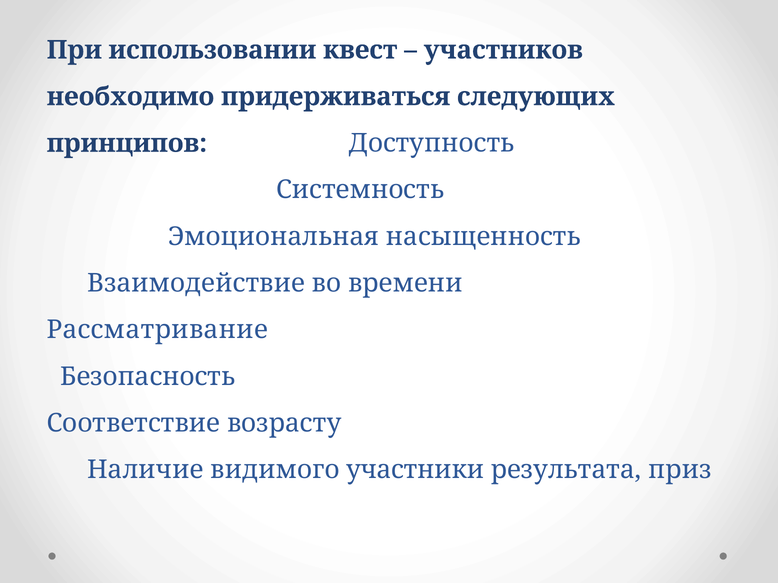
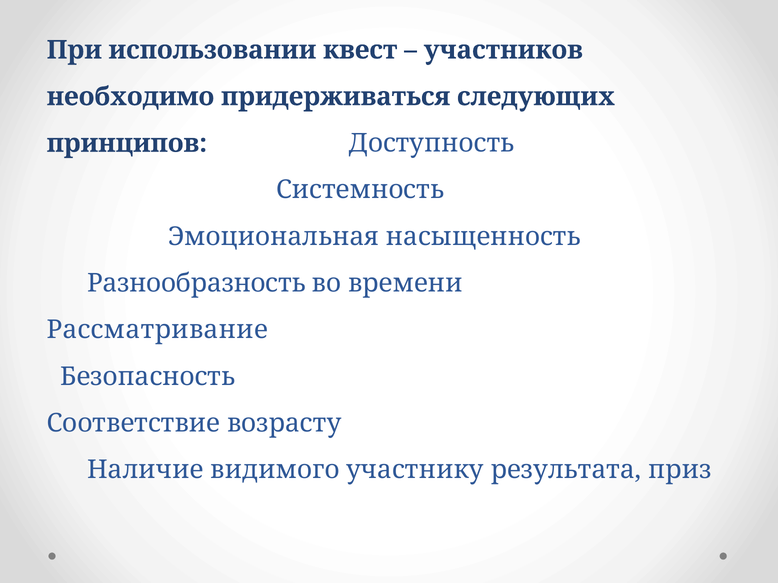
Взаимодействие: Взаимодействие -> Разнообразность
участники: участники -> участнику
